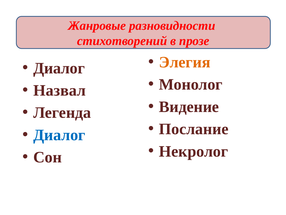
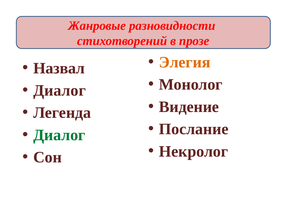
Диалог at (59, 68): Диалог -> Назвал
Назвал at (60, 90): Назвал -> Диалог
Диалог at (59, 135) colour: blue -> green
